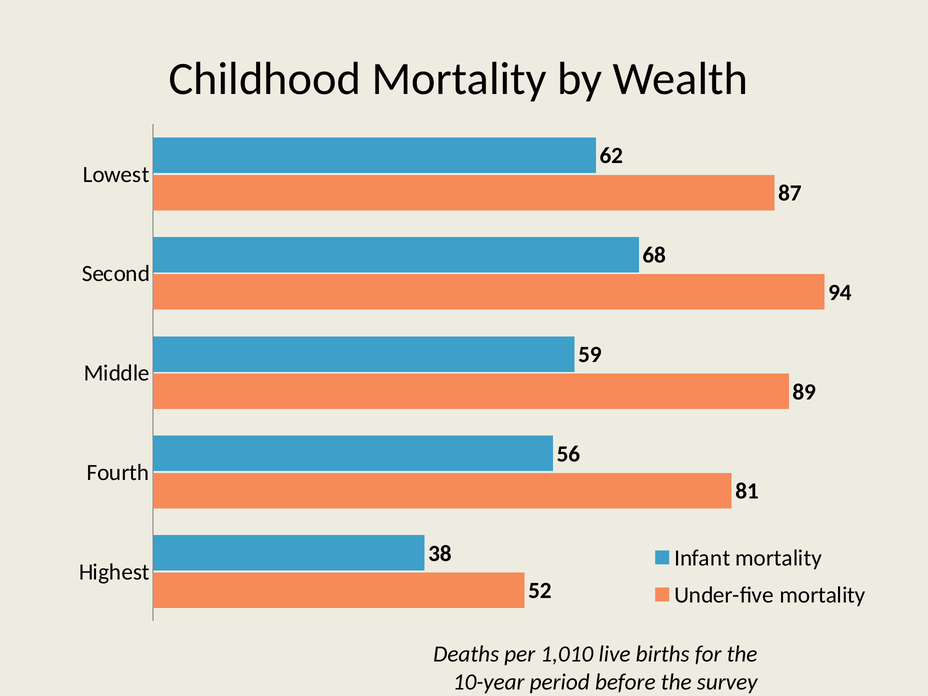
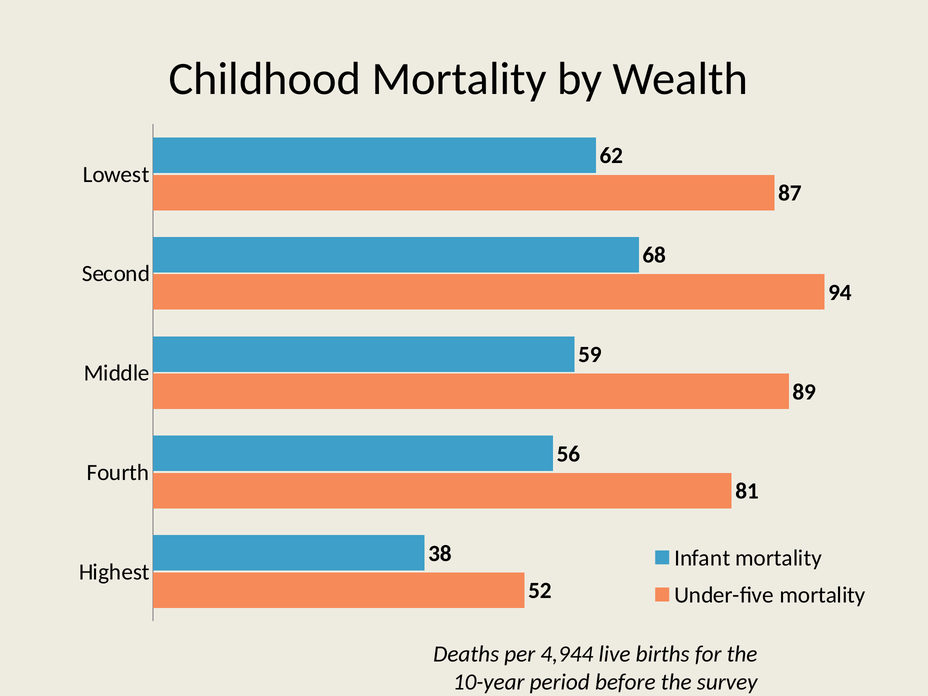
1,010: 1,010 -> 4,944
